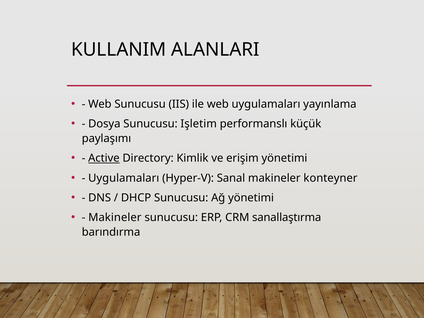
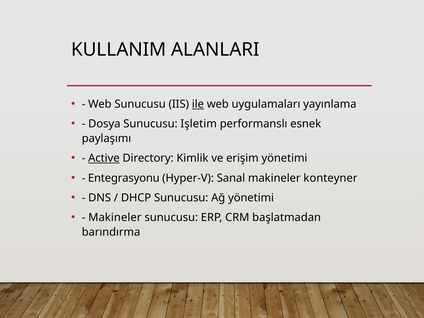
ile underline: none -> present
küçük: küçük -> esnek
Uygulamaları at (124, 178): Uygulamaları -> Entegrasyonu
sanallaştırma: sanallaştırma -> başlatmadan
